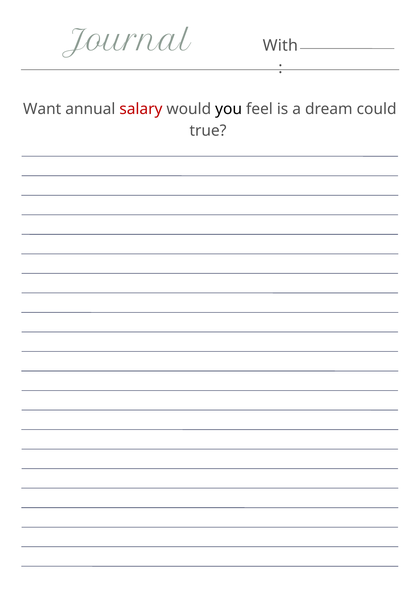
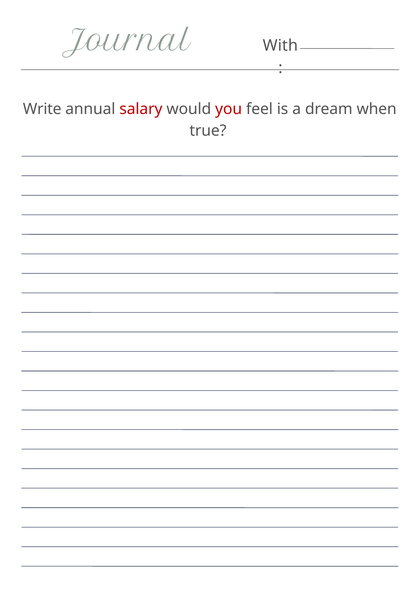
Want: Want -> Write
you colour: black -> red
could: could -> when
